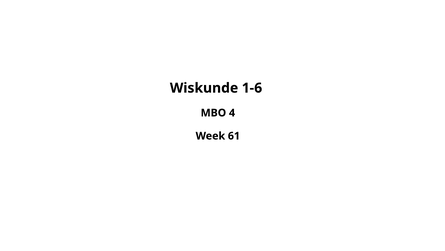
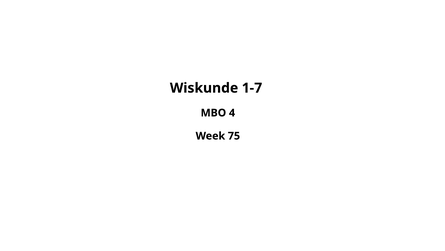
1-6: 1-6 -> 1-7
61: 61 -> 75
